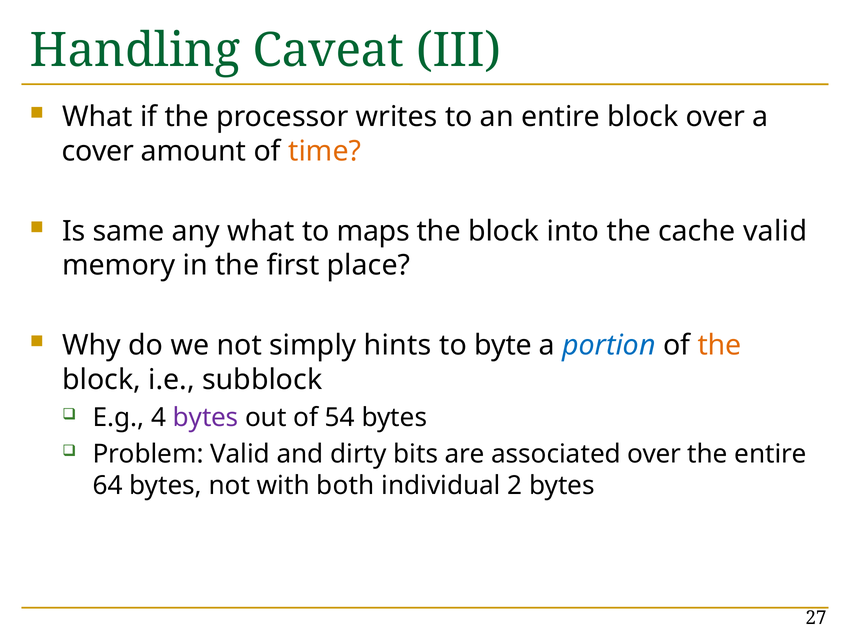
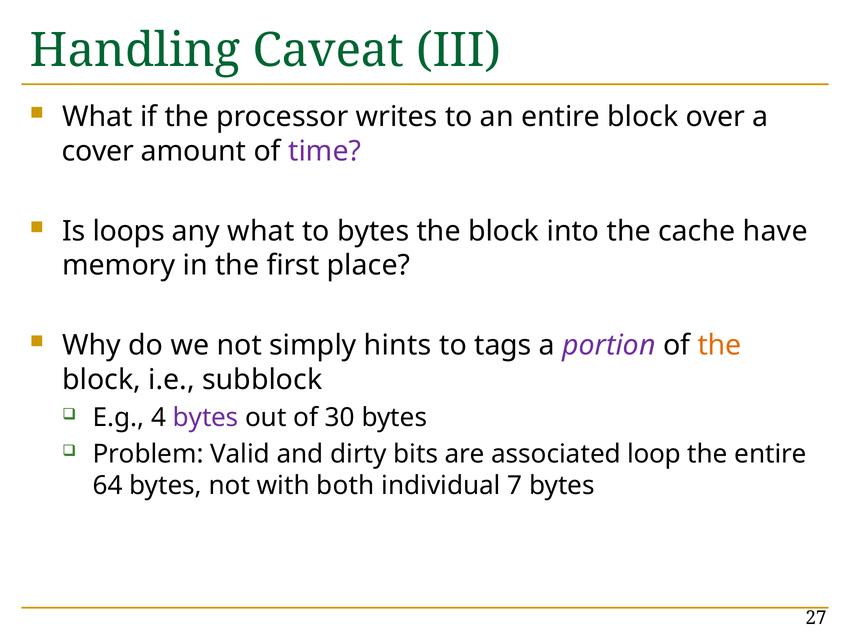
time colour: orange -> purple
same: same -> loops
to maps: maps -> bytes
cache valid: valid -> have
byte: byte -> tags
portion colour: blue -> purple
54: 54 -> 30
associated over: over -> loop
2: 2 -> 7
